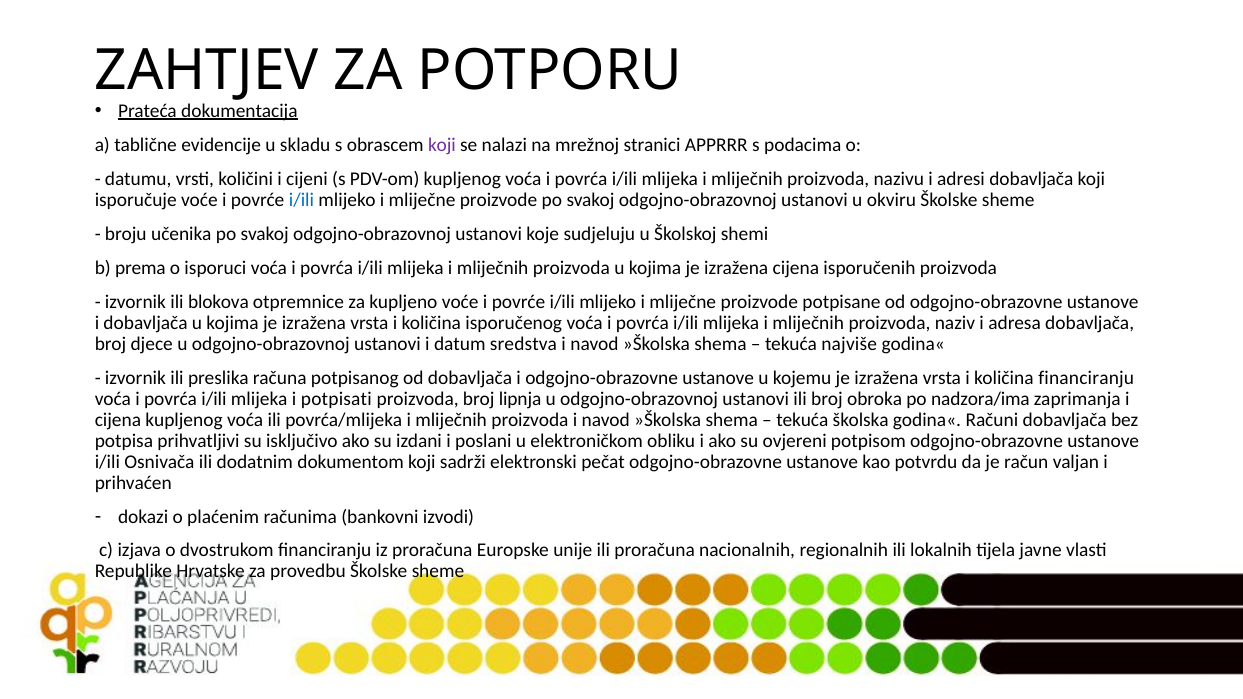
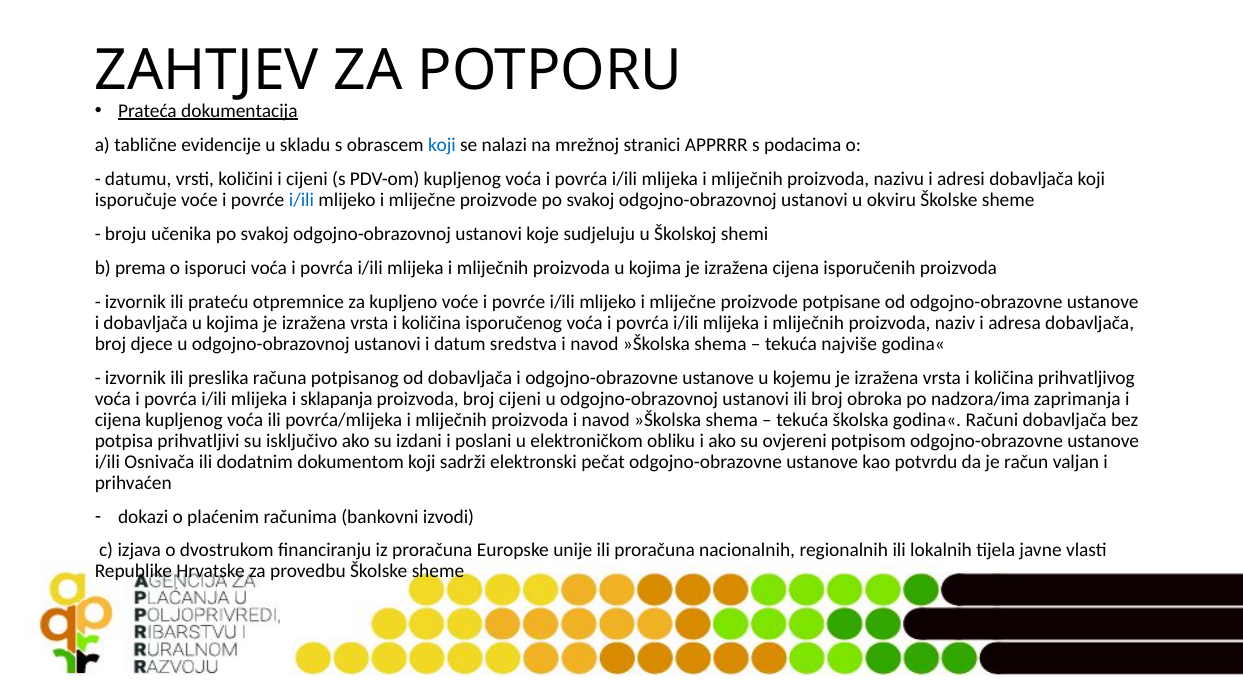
koji at (442, 145) colour: purple -> blue
blokova: blokova -> prateću
količina financiranju: financiranju -> prihvatljivog
potpisati: potpisati -> sklapanja
broj lipnja: lipnja -> cijeni
